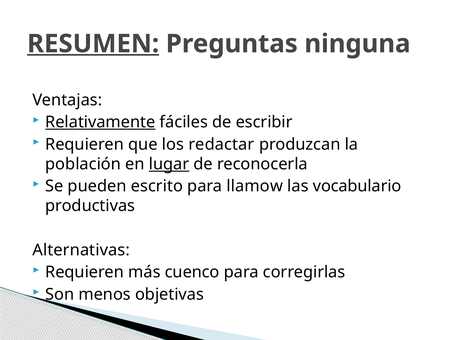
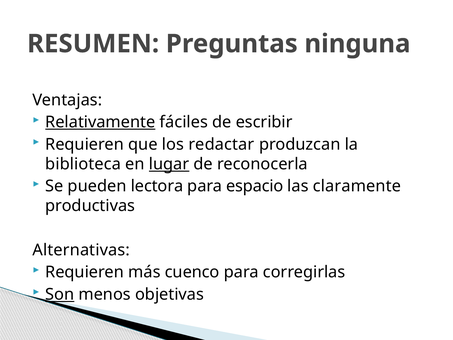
RESUMEN underline: present -> none
población: población -> biblioteca
escrito: escrito -> lectora
llamow: llamow -> espacio
vocabulario: vocabulario -> claramente
Son underline: none -> present
